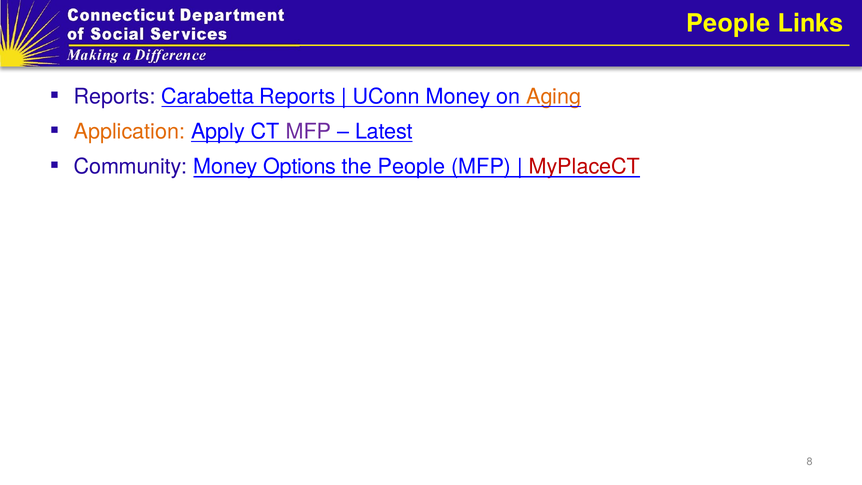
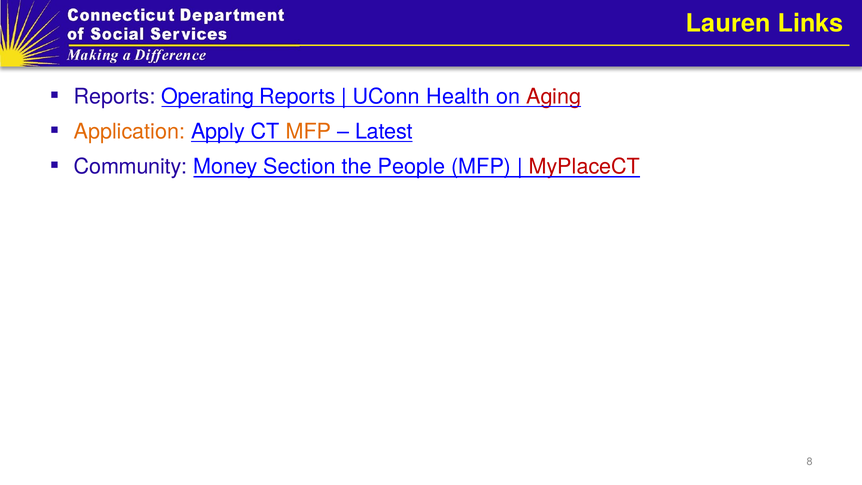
People at (728, 23): People -> Lauren
Carabetta: Carabetta -> Operating
UConn Money: Money -> Health
Aging colour: orange -> red
MFP at (308, 132) colour: purple -> orange
Options: Options -> Section
